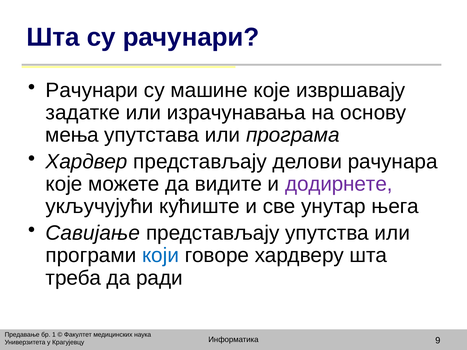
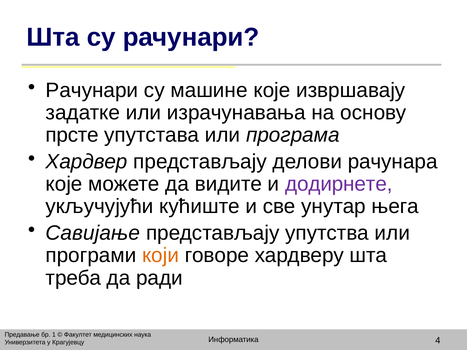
мења: мења -> прсте
који colour: blue -> orange
9: 9 -> 4
